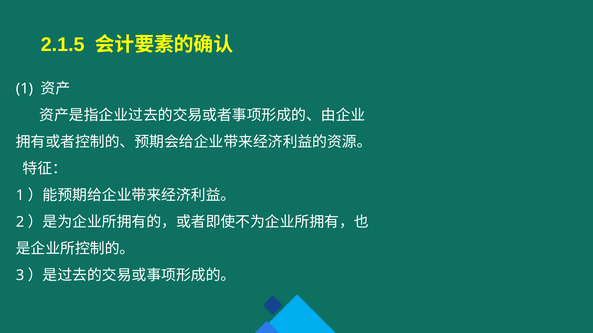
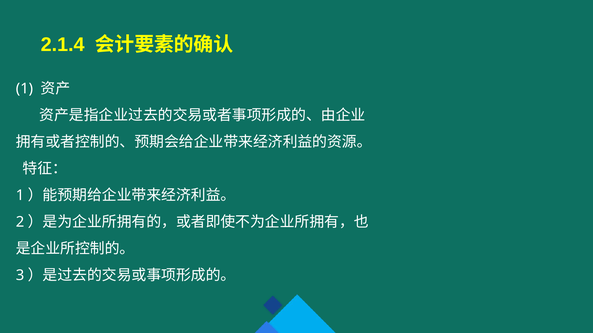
2.1.5: 2.1.5 -> 2.1.4
